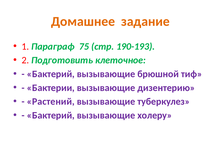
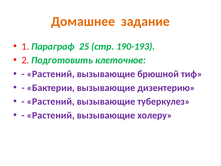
75: 75 -> 25
Бактерий at (51, 74): Бактерий -> Растений
Бактерий at (51, 115): Бактерий -> Растений
